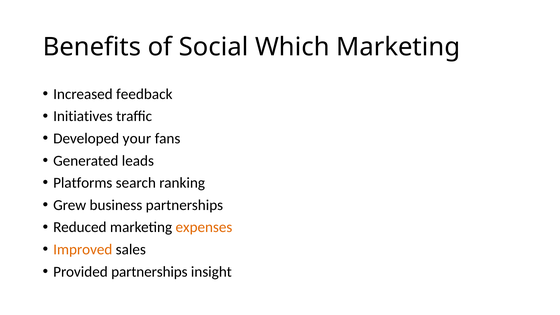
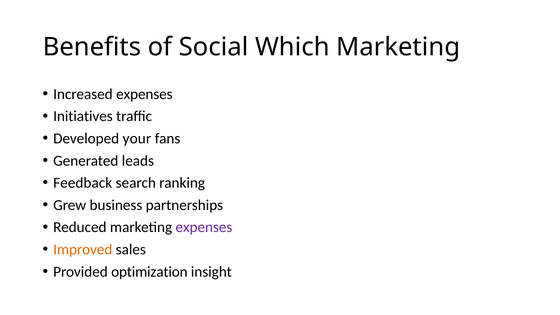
Increased feedback: feedback -> expenses
Platforms: Platforms -> Feedback
expenses at (204, 227) colour: orange -> purple
Provided partnerships: partnerships -> optimization
